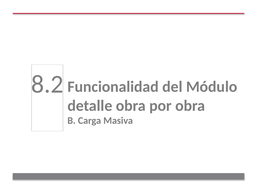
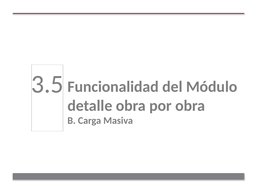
8.2: 8.2 -> 3.5
